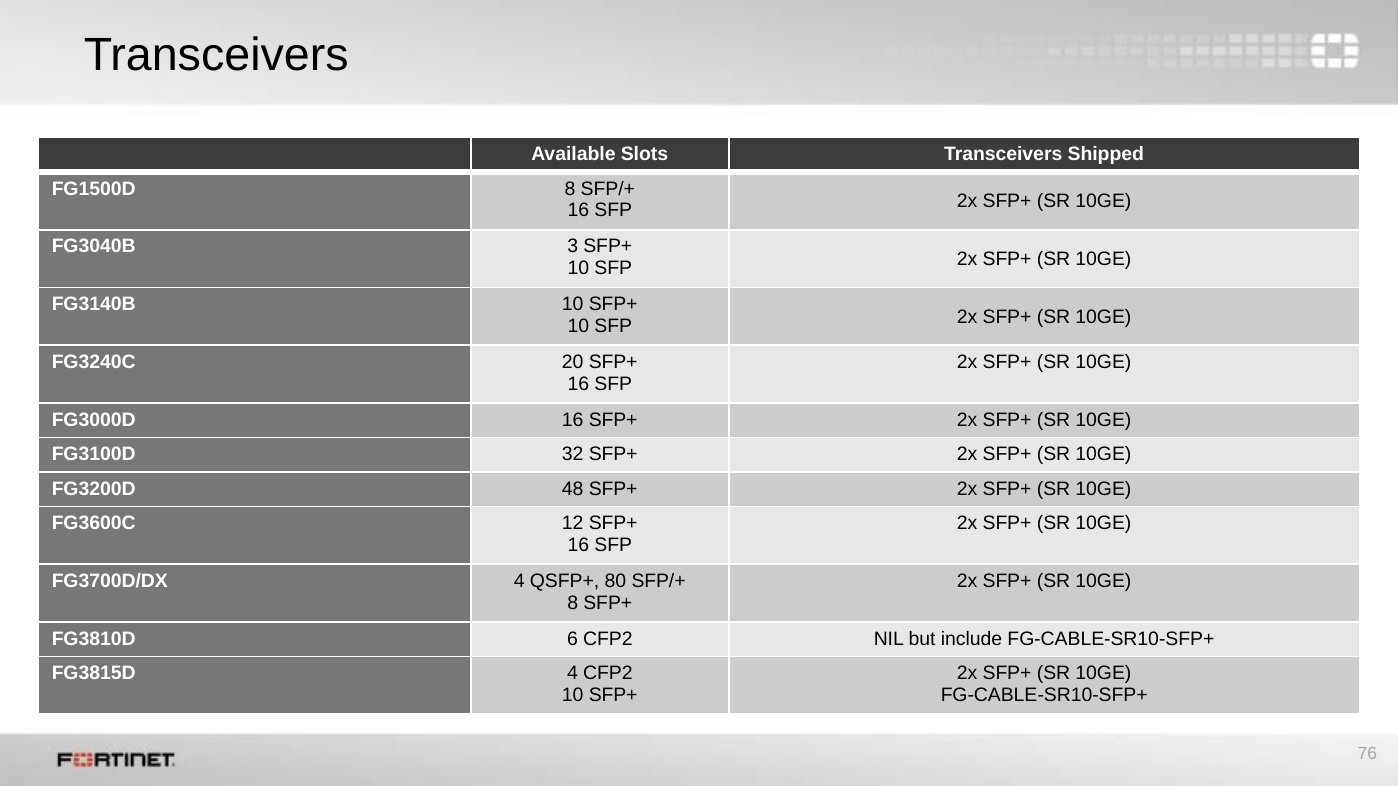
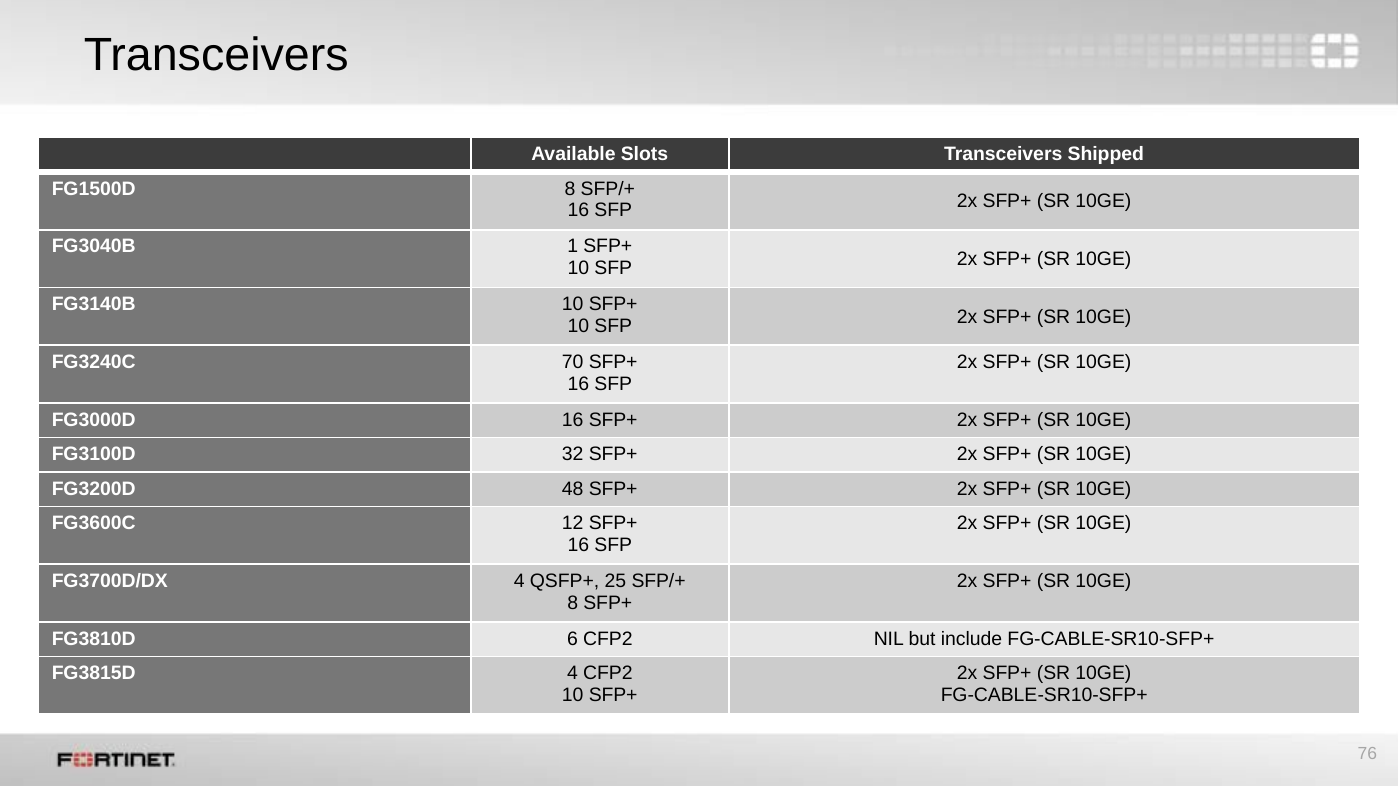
3: 3 -> 1
20: 20 -> 70
80: 80 -> 25
